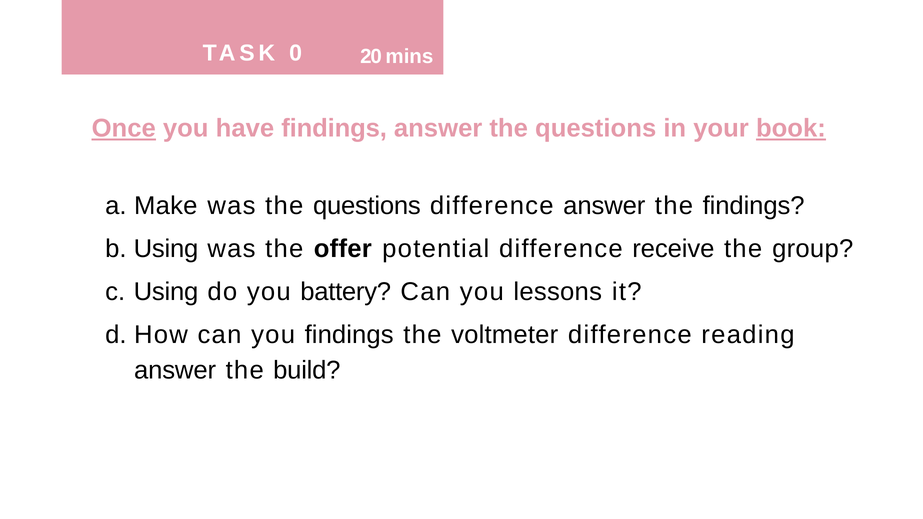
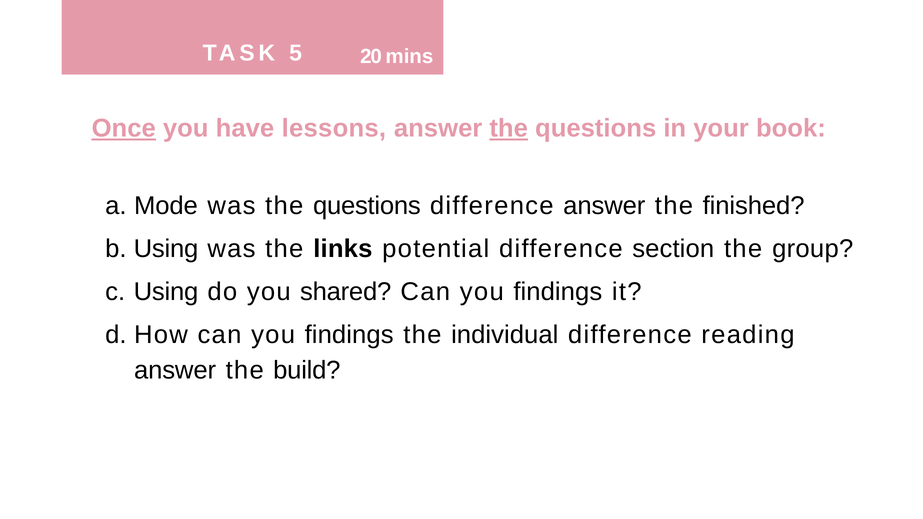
0: 0 -> 5
have findings: findings -> lessons
the at (509, 129) underline: none -> present
book underline: present -> none
Make: Make -> Mode
the findings: findings -> finished
offer: offer -> links
receive: receive -> section
battery: battery -> shared
lessons at (558, 292): lessons -> findings
voltmeter: voltmeter -> individual
